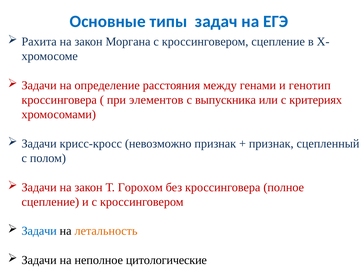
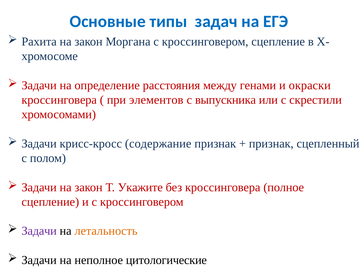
генотип: генотип -> окраски
критериях: критериях -> скрестили
невозможно: невозможно -> содержание
Горохом: Горохом -> Укажите
Задачи at (39, 231) colour: blue -> purple
